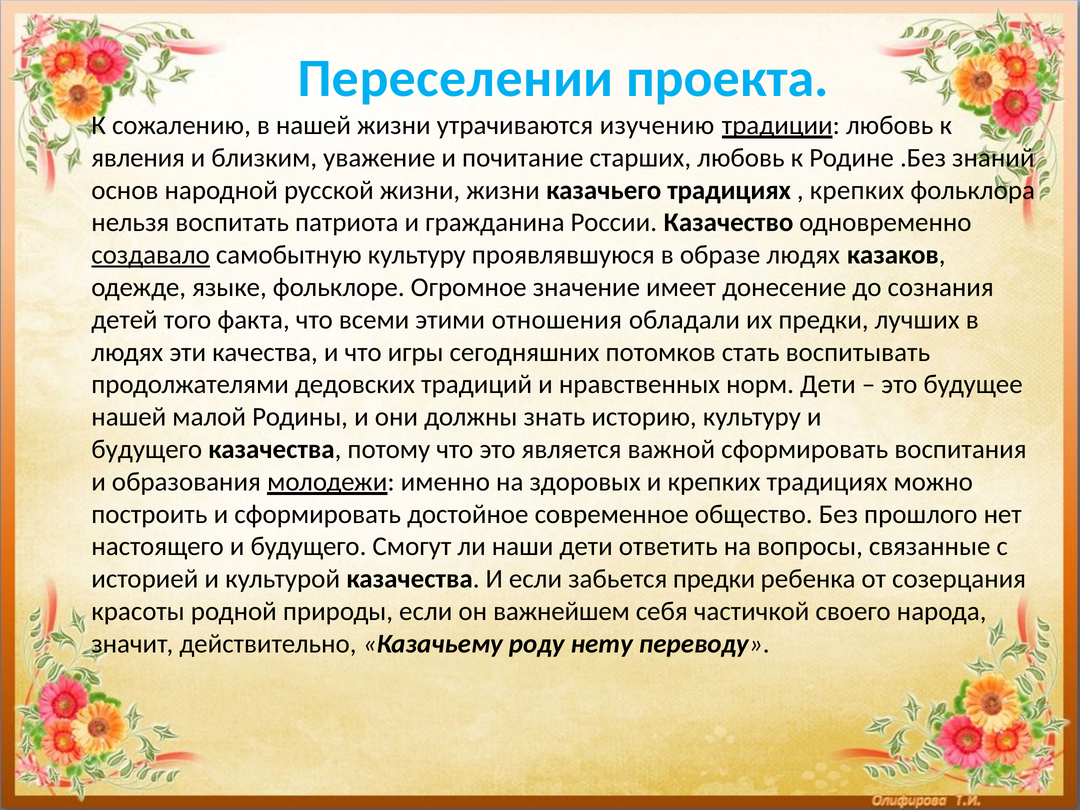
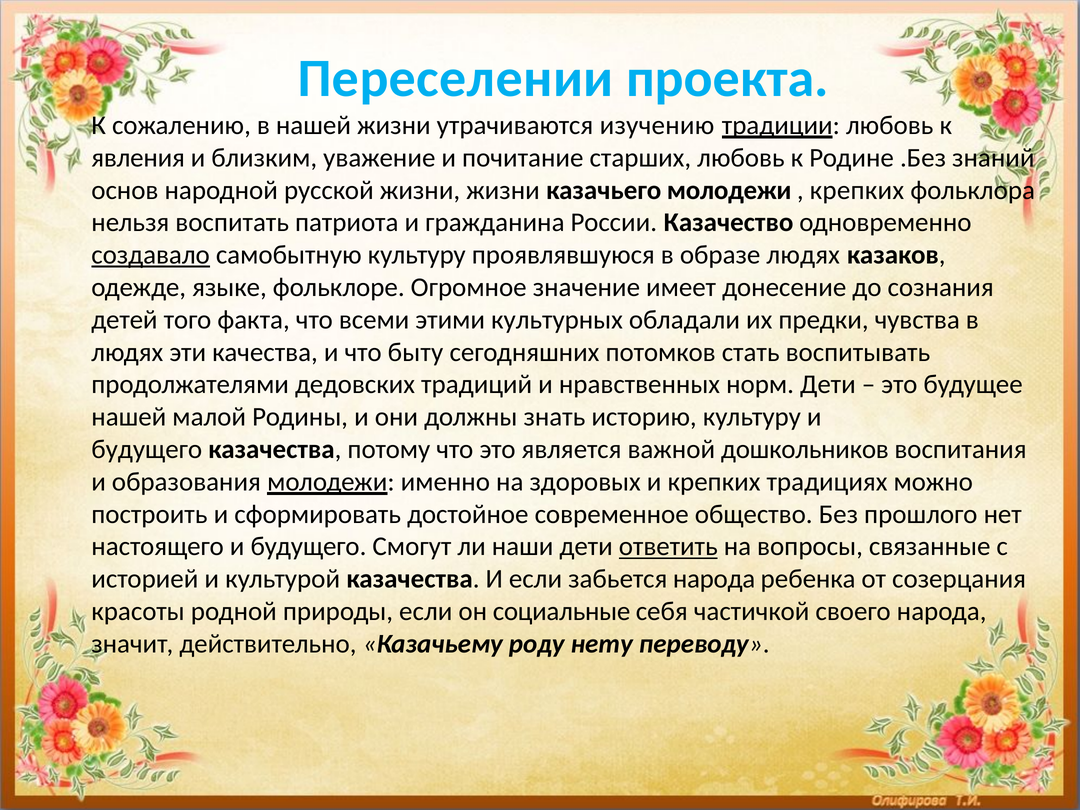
казачьего традициях: традициях -> молодежи
отношения: отношения -> культурных
лучших: лучших -> чувства
игры: игры -> быту
важной сформировать: сформировать -> дошкольников
ответить underline: none -> present
забьется предки: предки -> народа
важнейшем: важнейшем -> социальные
